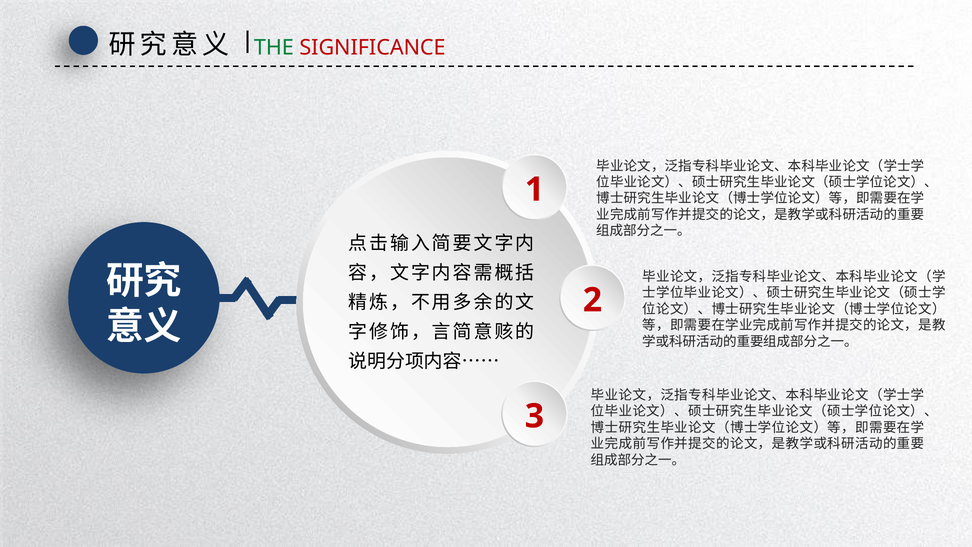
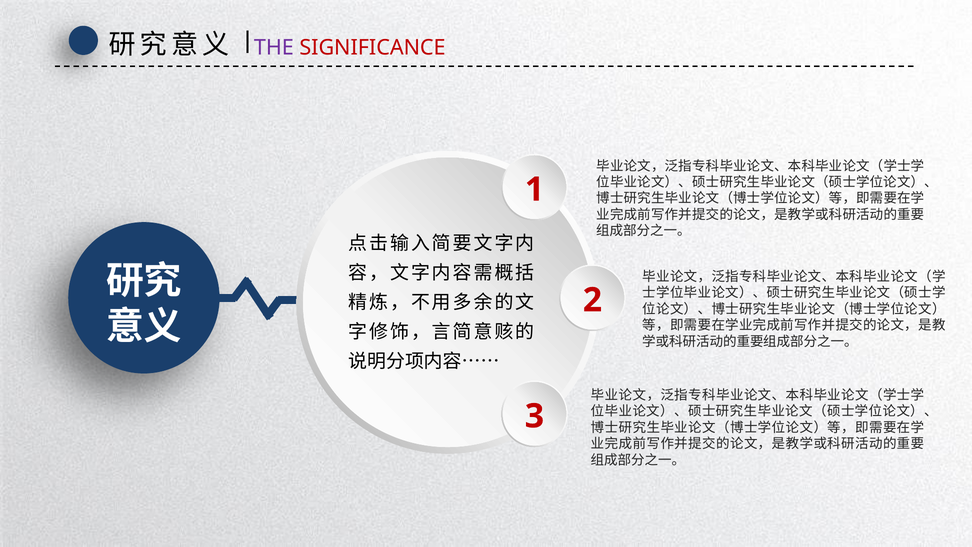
THE colour: green -> purple
